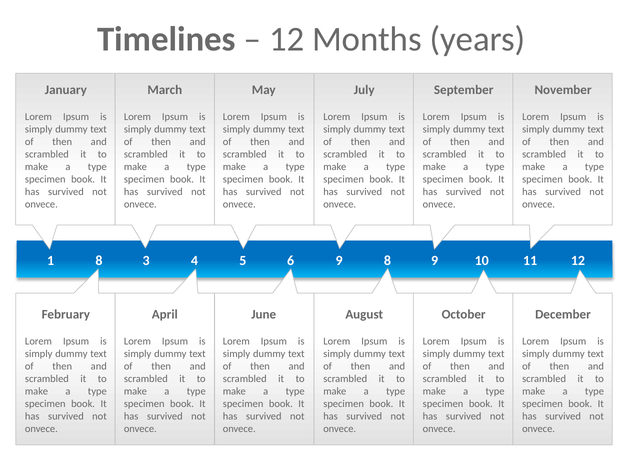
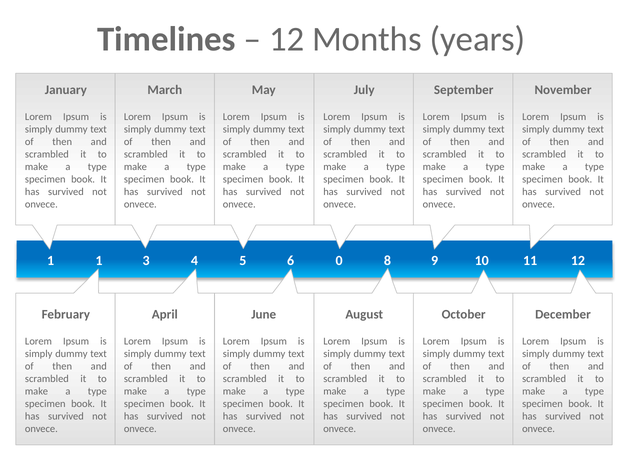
1 8: 8 -> 1
6 9: 9 -> 0
